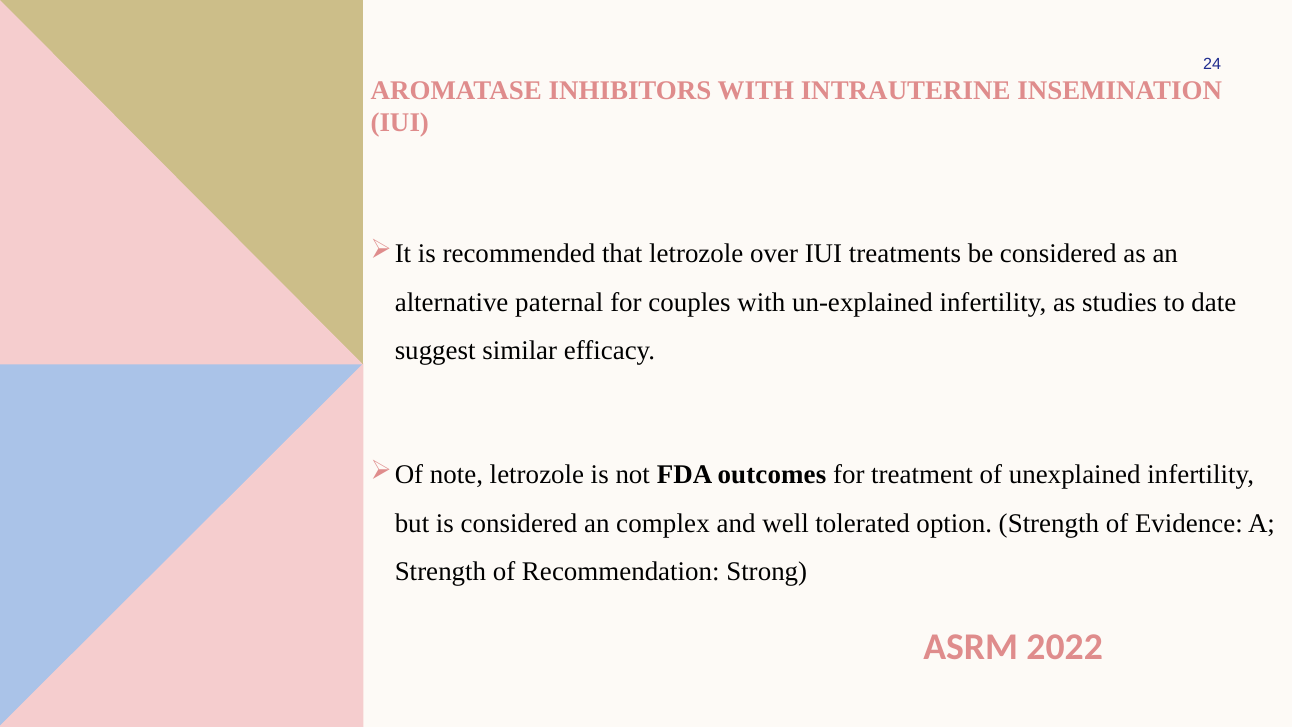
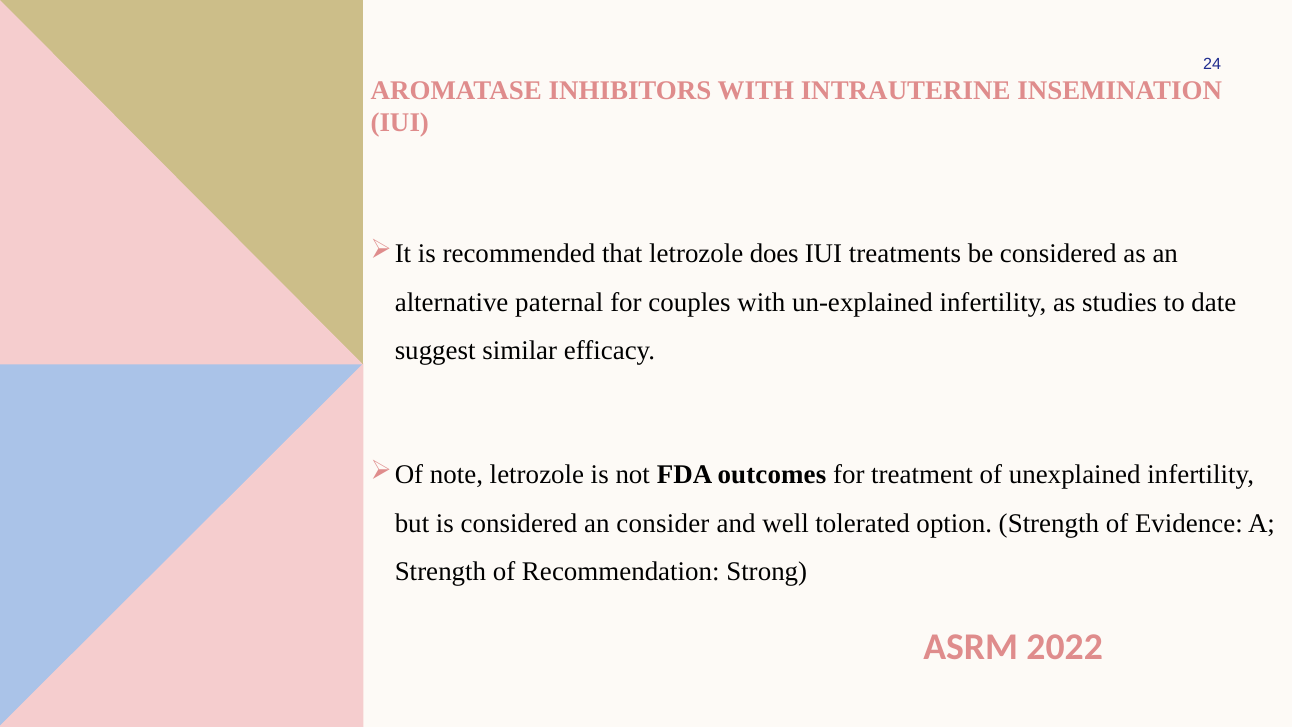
over: over -> does
complex: complex -> consider
